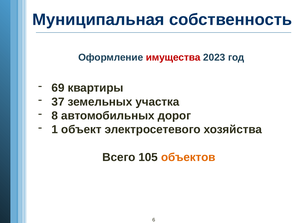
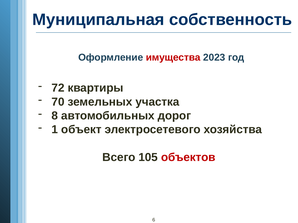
69: 69 -> 72
37: 37 -> 70
объектов colour: orange -> red
